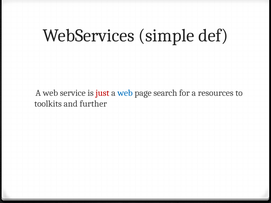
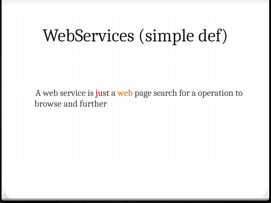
web at (125, 93) colour: blue -> orange
resources: resources -> operation
toolkits: toolkits -> browse
